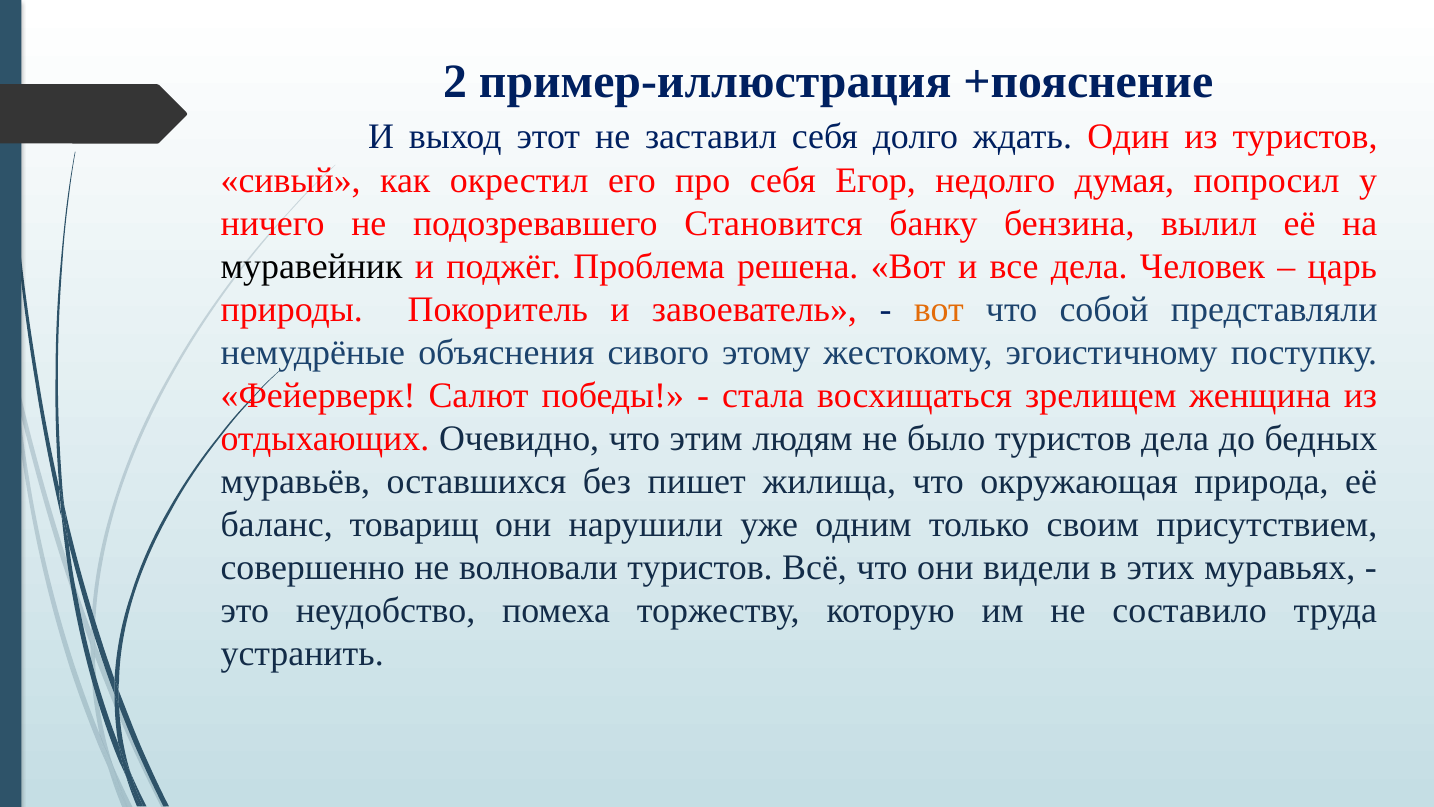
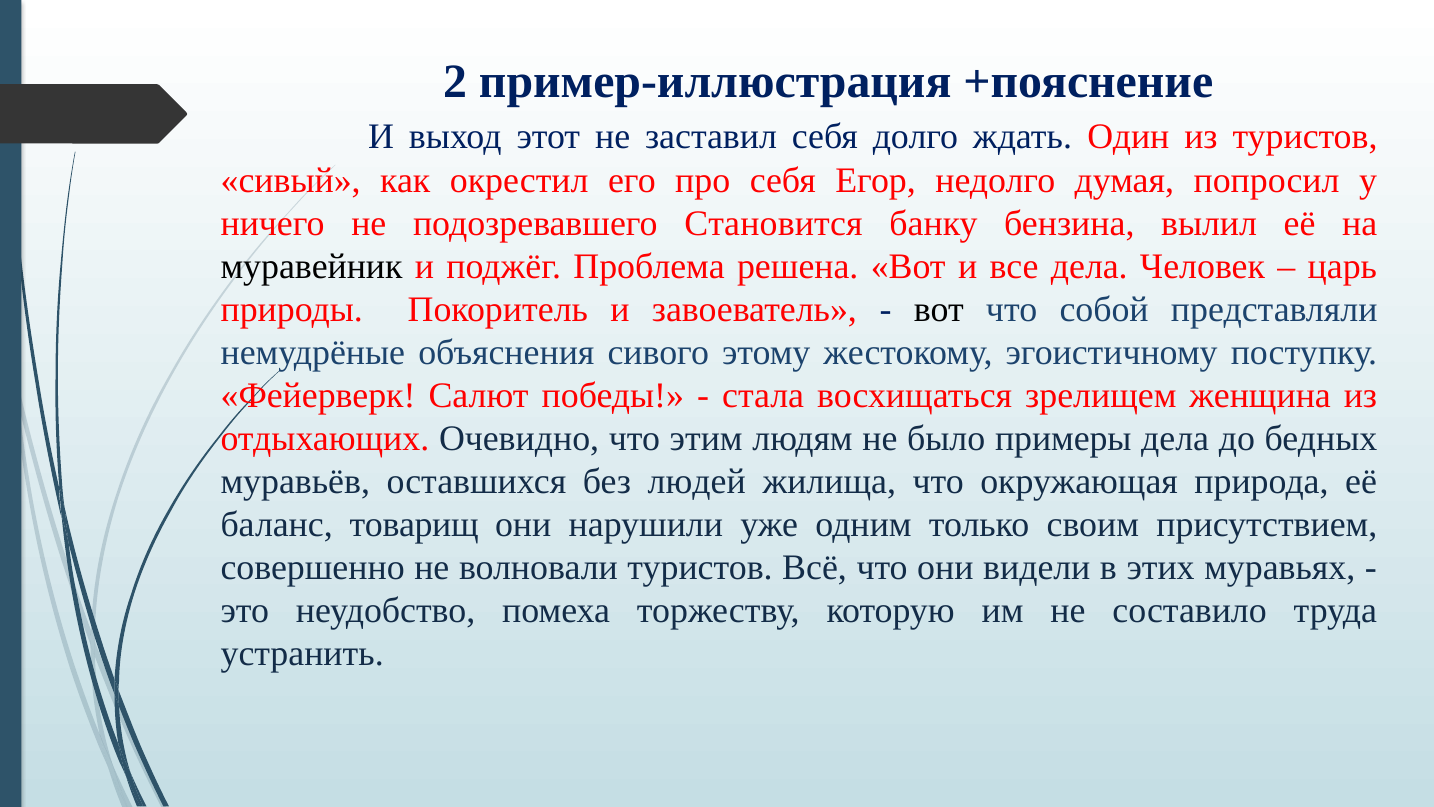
вот at (939, 310) colour: orange -> black
было туристов: туристов -> примеры
пишет: пишет -> людей
